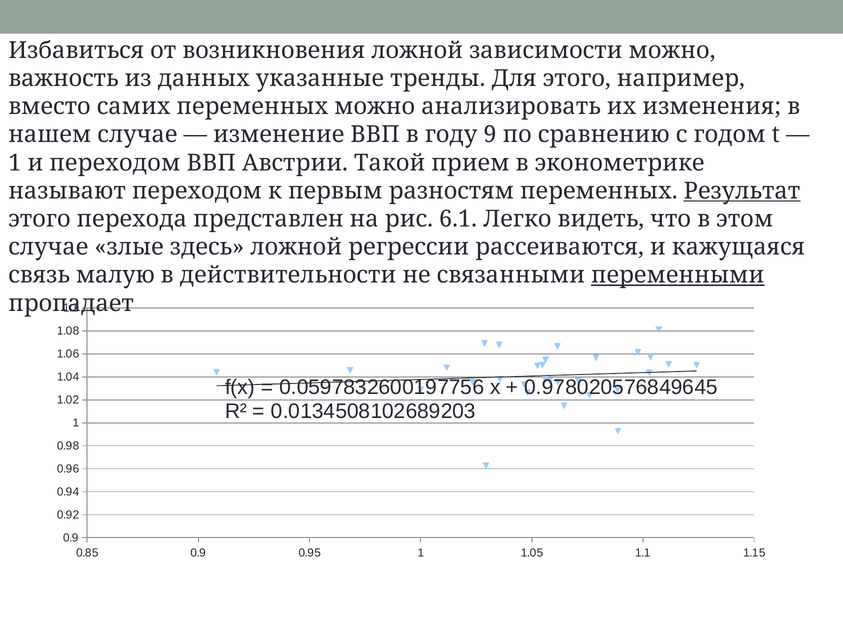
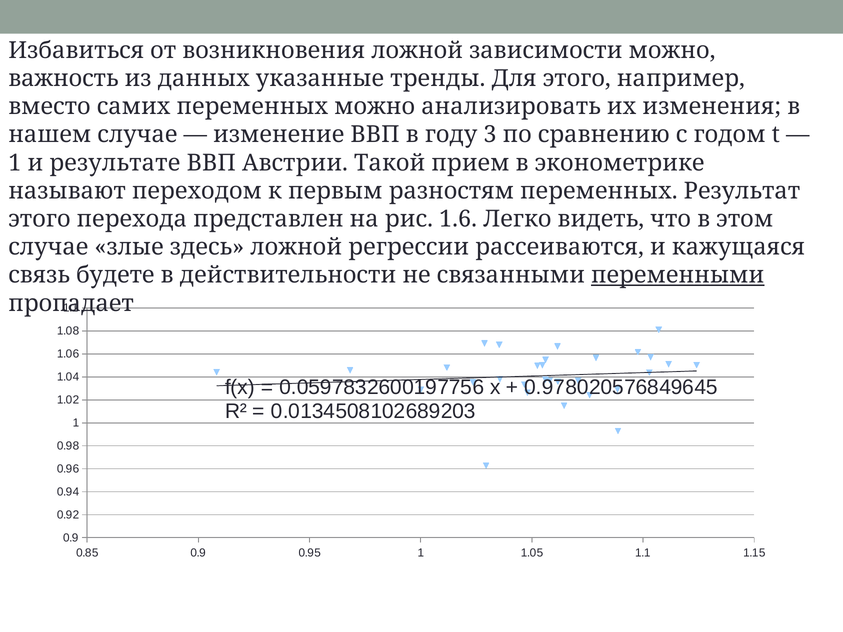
9: 9 -> 3
и переходом: переходом -> результате
Результат underline: present -> none
6.1: 6.1 -> 1.6
малую: малую -> будете
